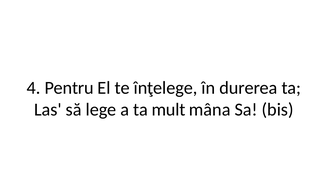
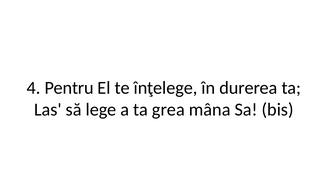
mult: mult -> grea
